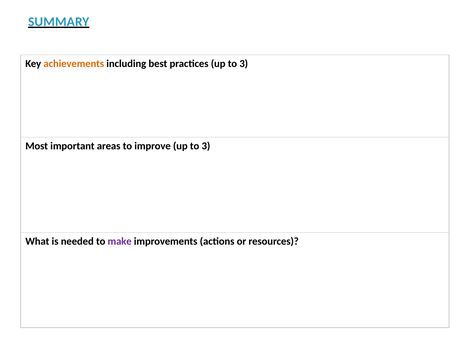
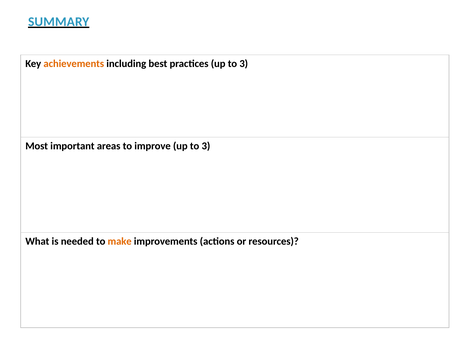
make colour: purple -> orange
